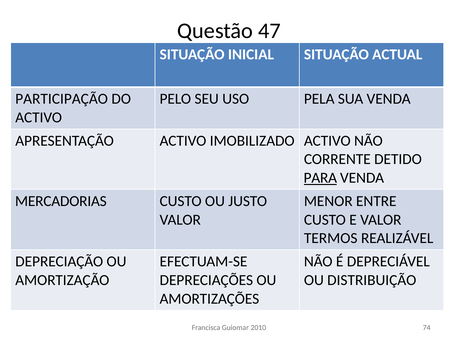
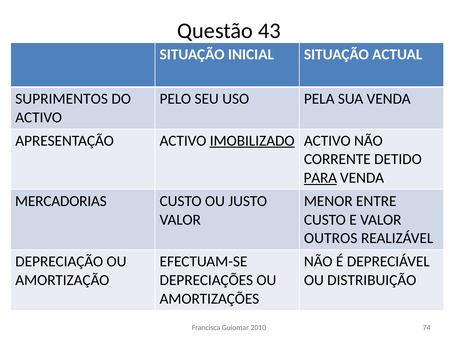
47: 47 -> 43
PARTICIPAÇÃO: PARTICIPAÇÃO -> SUPRIMENTOS
IMOBILIZADO underline: none -> present
TERMOS: TERMOS -> OUTROS
